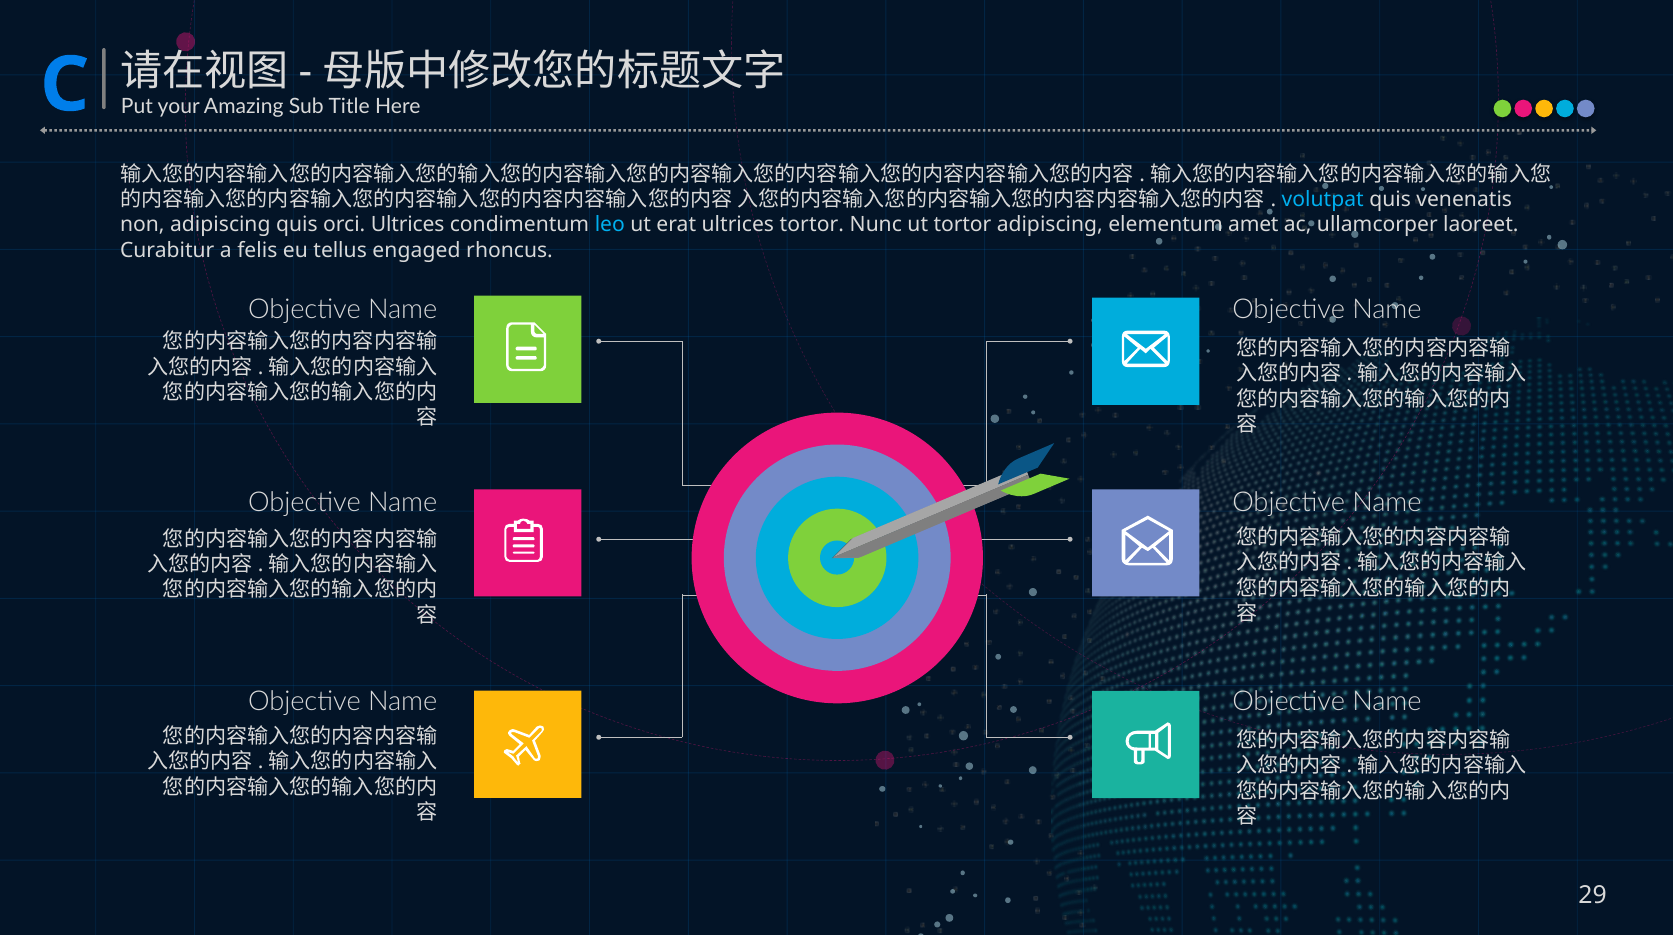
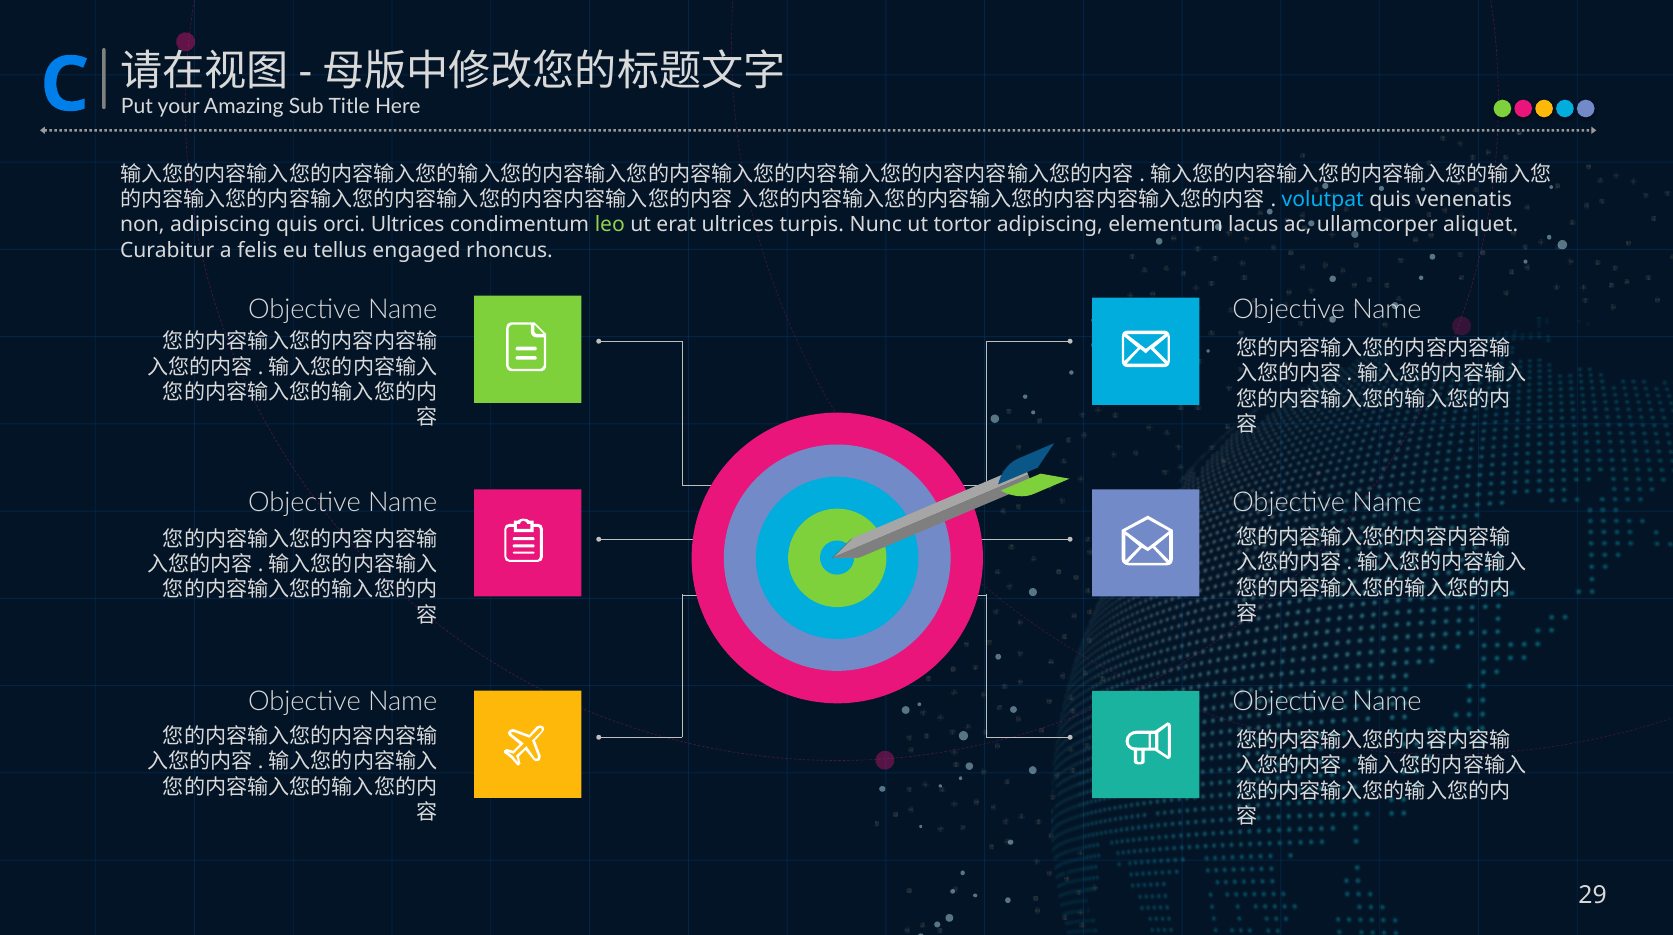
leo colour: light blue -> light green
ultrices tortor: tortor -> turpis
amet: amet -> lacus
laoreet: laoreet -> aliquet
